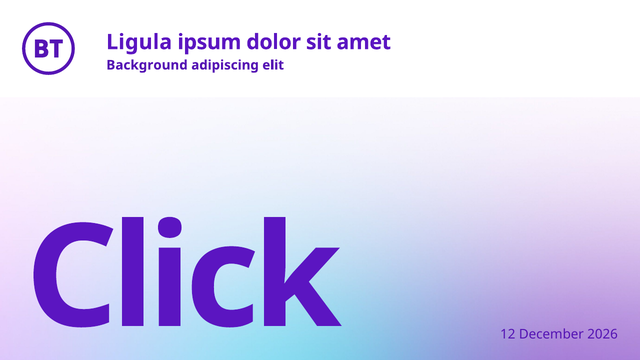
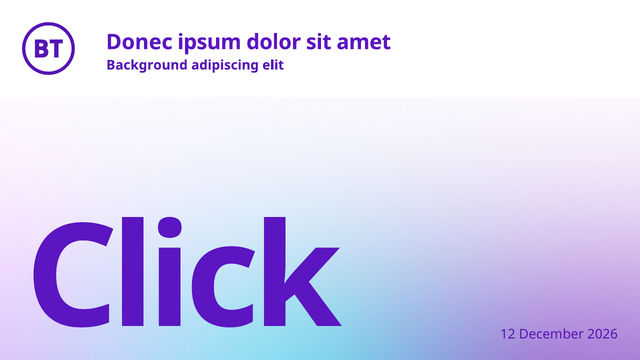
Ligula: Ligula -> Donec
